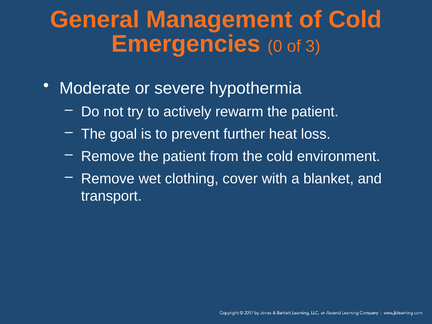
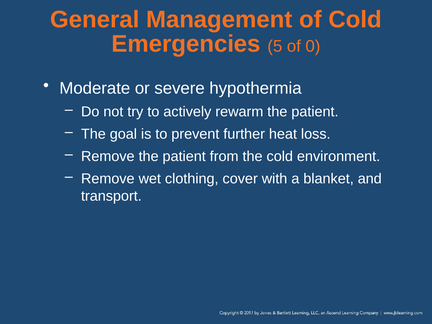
0: 0 -> 5
3: 3 -> 0
